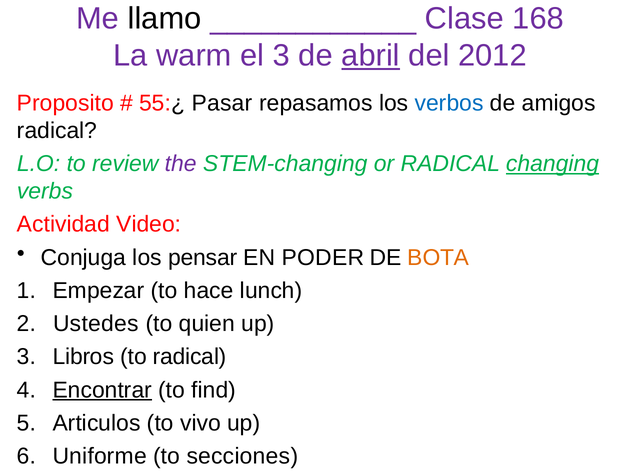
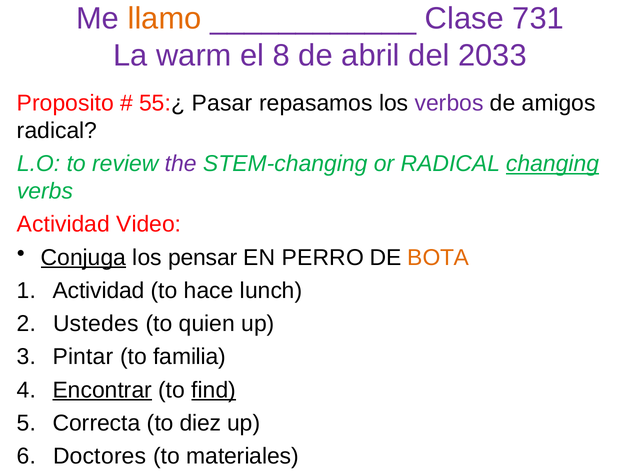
llamo colour: black -> orange
168: 168 -> 731
el 3: 3 -> 8
abril underline: present -> none
2012: 2012 -> 2033
verbos colour: blue -> purple
Conjuga underline: none -> present
PODER: PODER -> PERRO
Empezar at (99, 291): Empezar -> Actividad
Libros: Libros -> Pintar
to radical: radical -> familia
find underline: none -> present
Articulos: Articulos -> Correcta
vivo: vivo -> diez
Uniforme: Uniforme -> Doctores
secciones: secciones -> materiales
